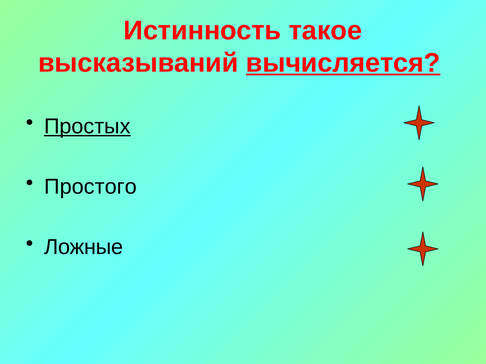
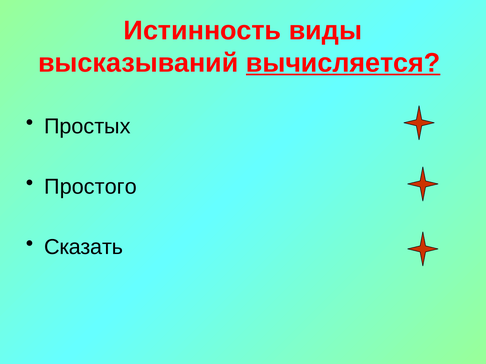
такое: такое -> виды
Простых underline: present -> none
Ложные: Ложные -> Сказать
